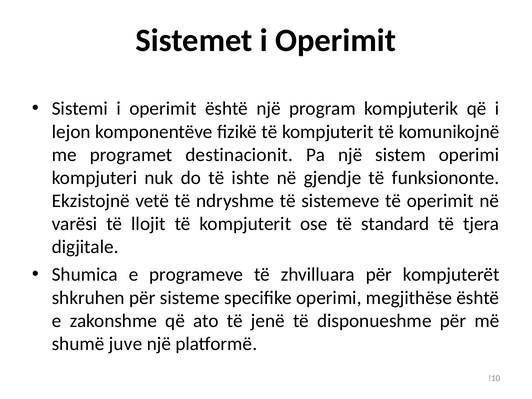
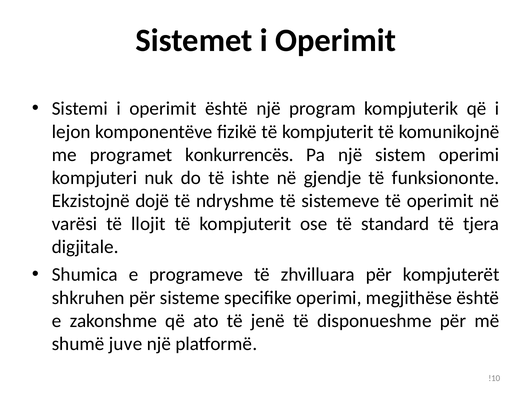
destinacionit: destinacionit -> konkurrencës
vetë: vetë -> dojë
